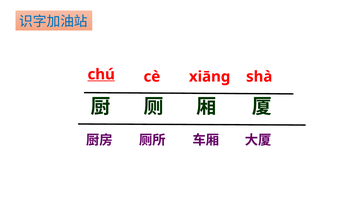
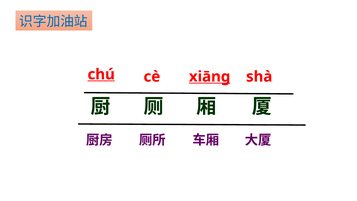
xiāng underline: none -> present
